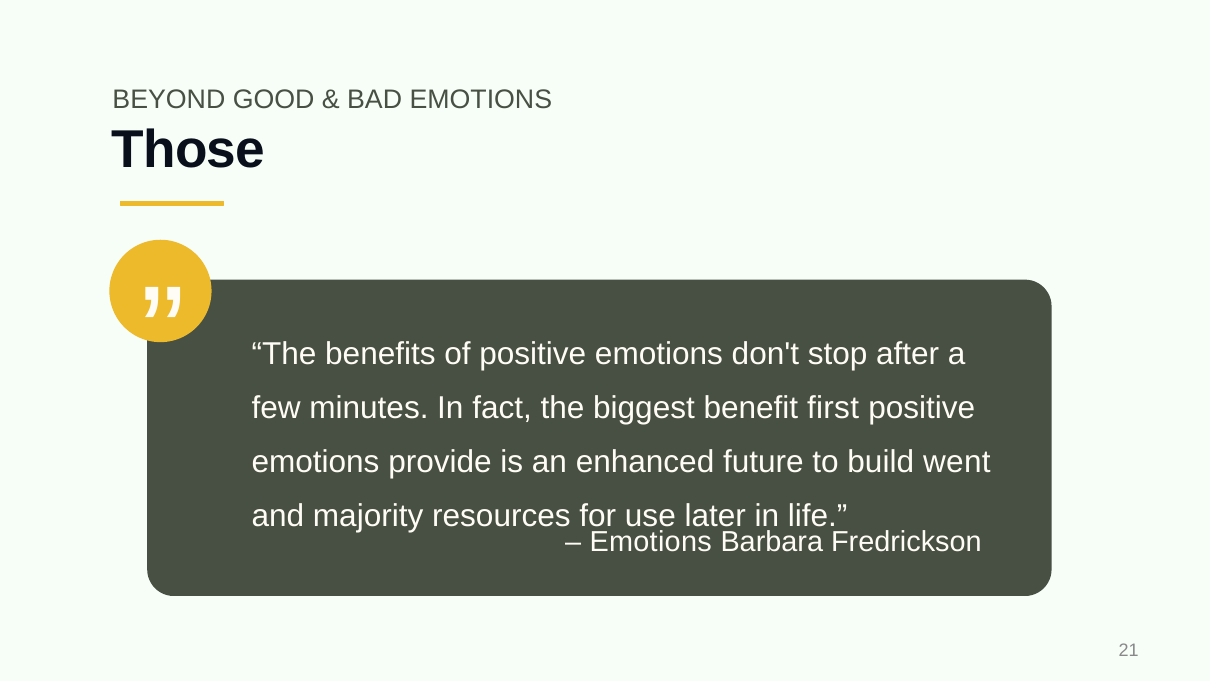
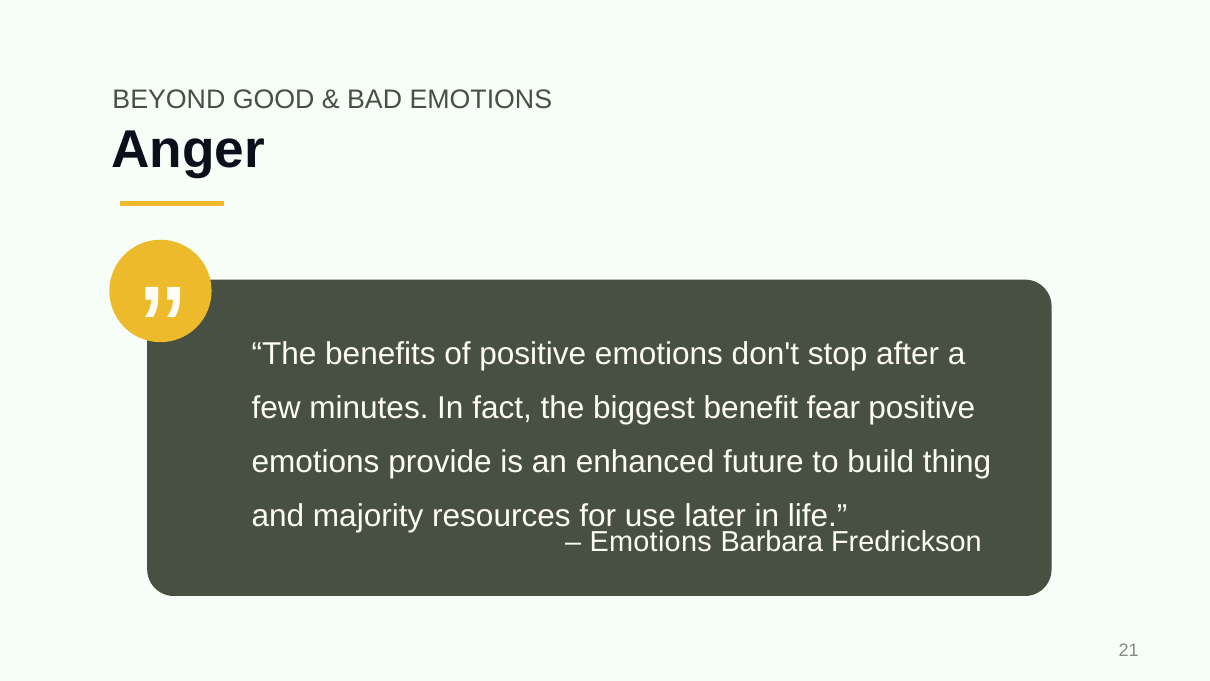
Those: Those -> Anger
first: first -> fear
went: went -> thing
